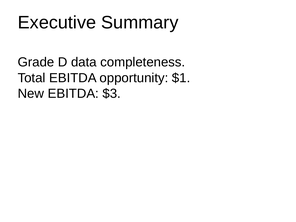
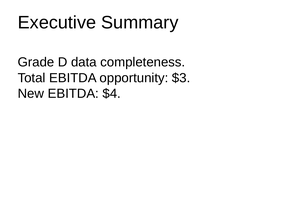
$1: $1 -> $3
$3: $3 -> $4
